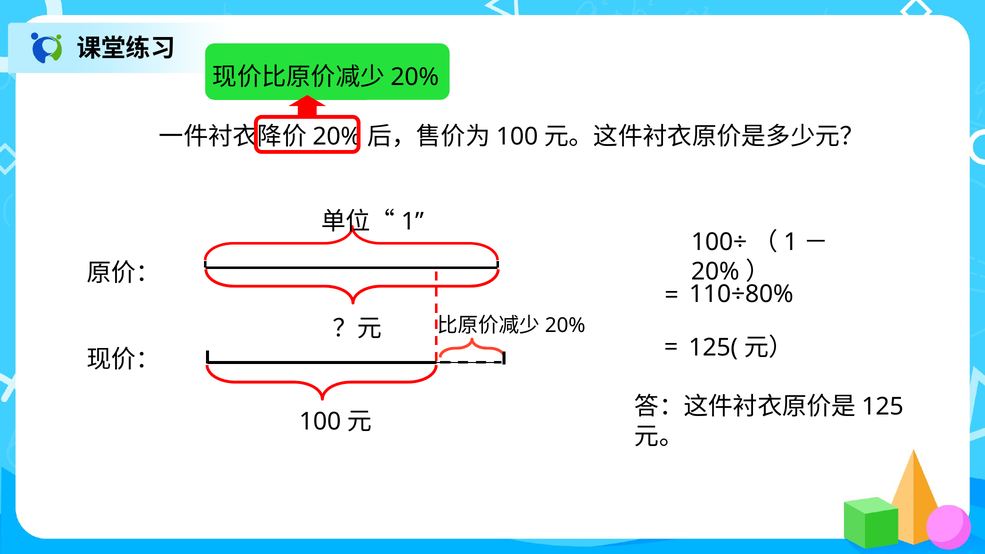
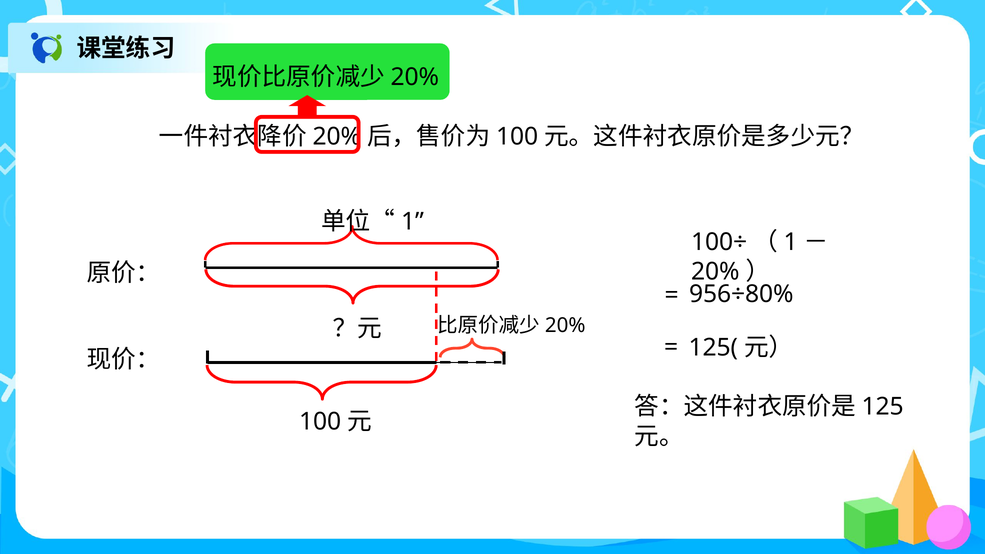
110÷80%: 110÷80% -> 956÷80%
